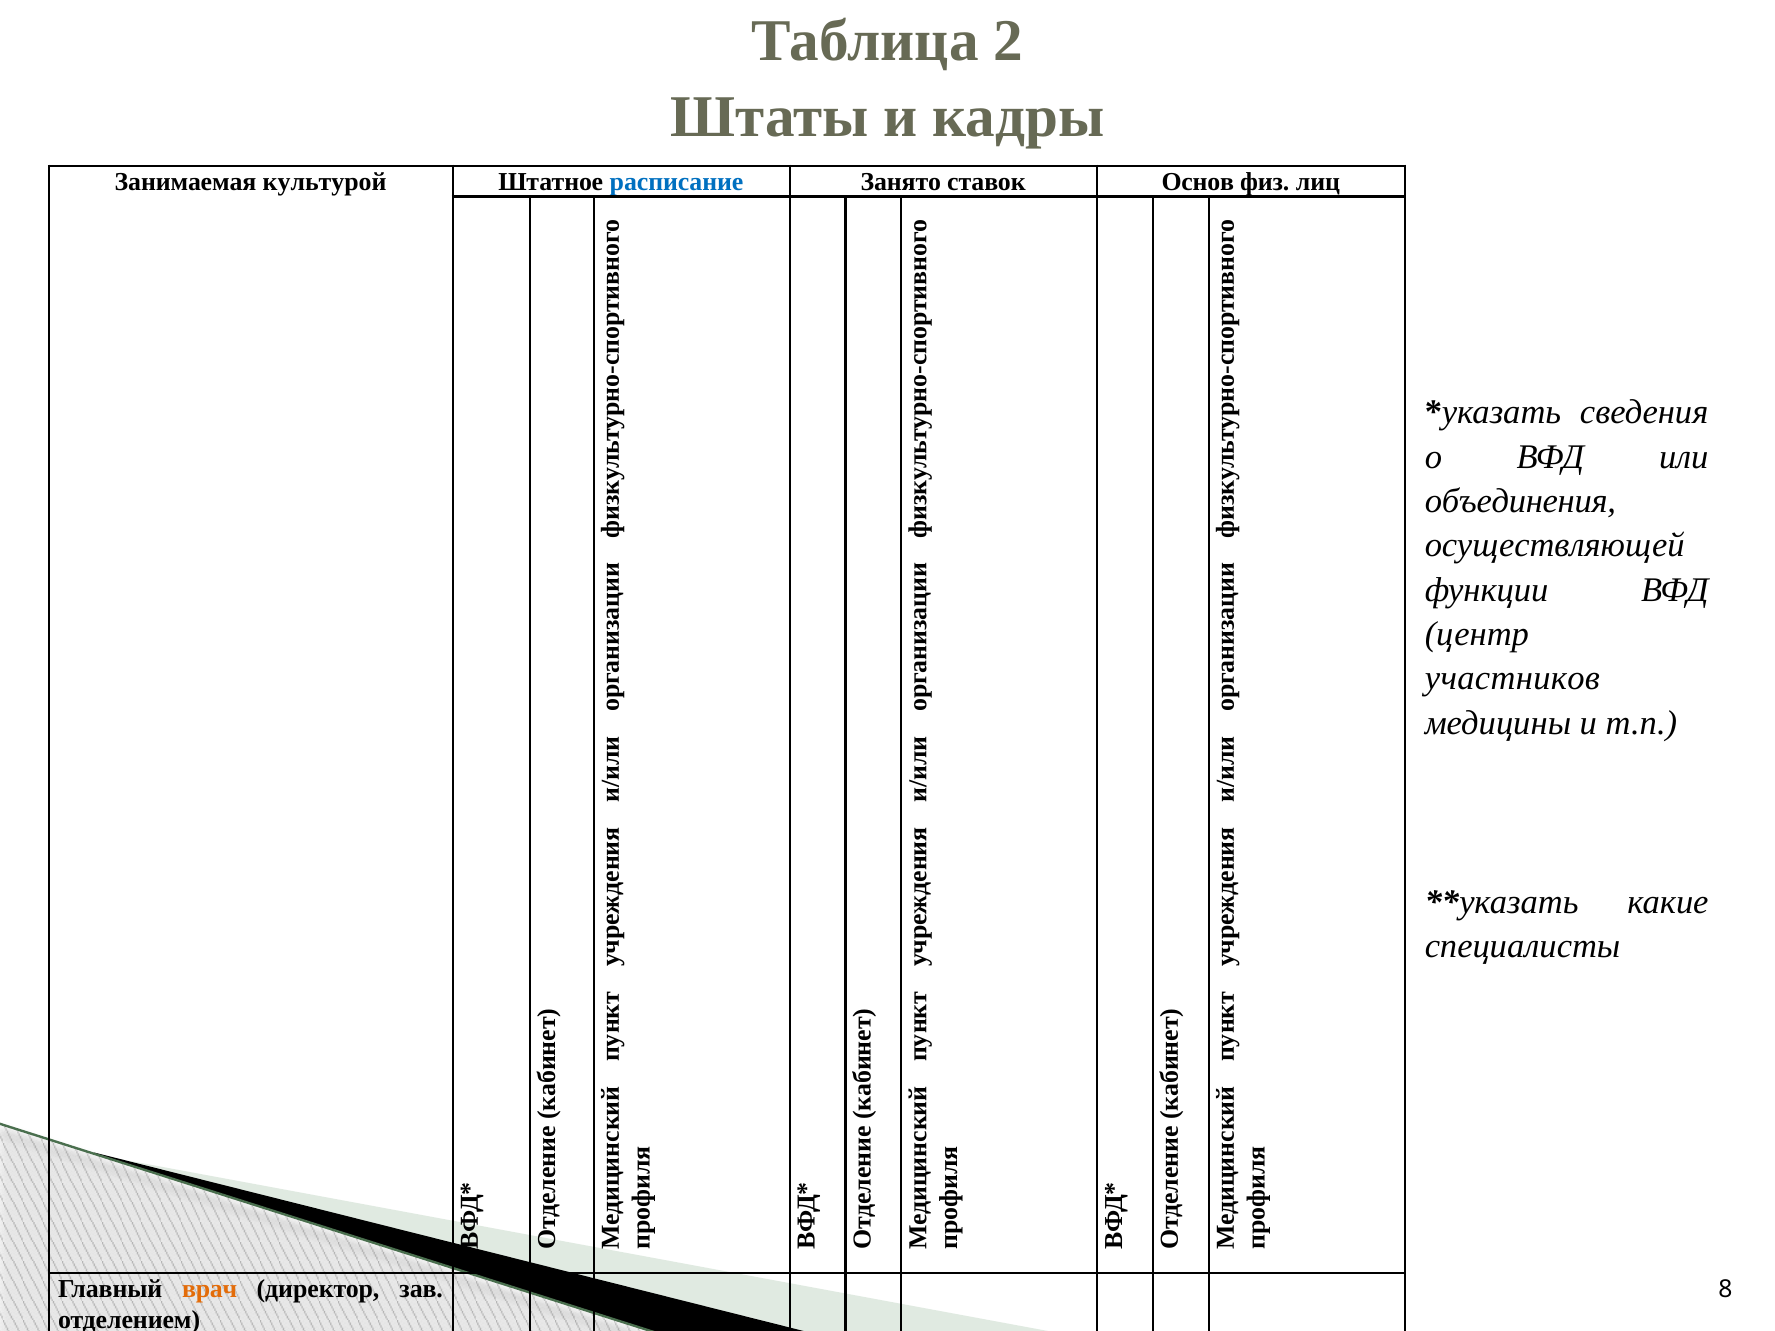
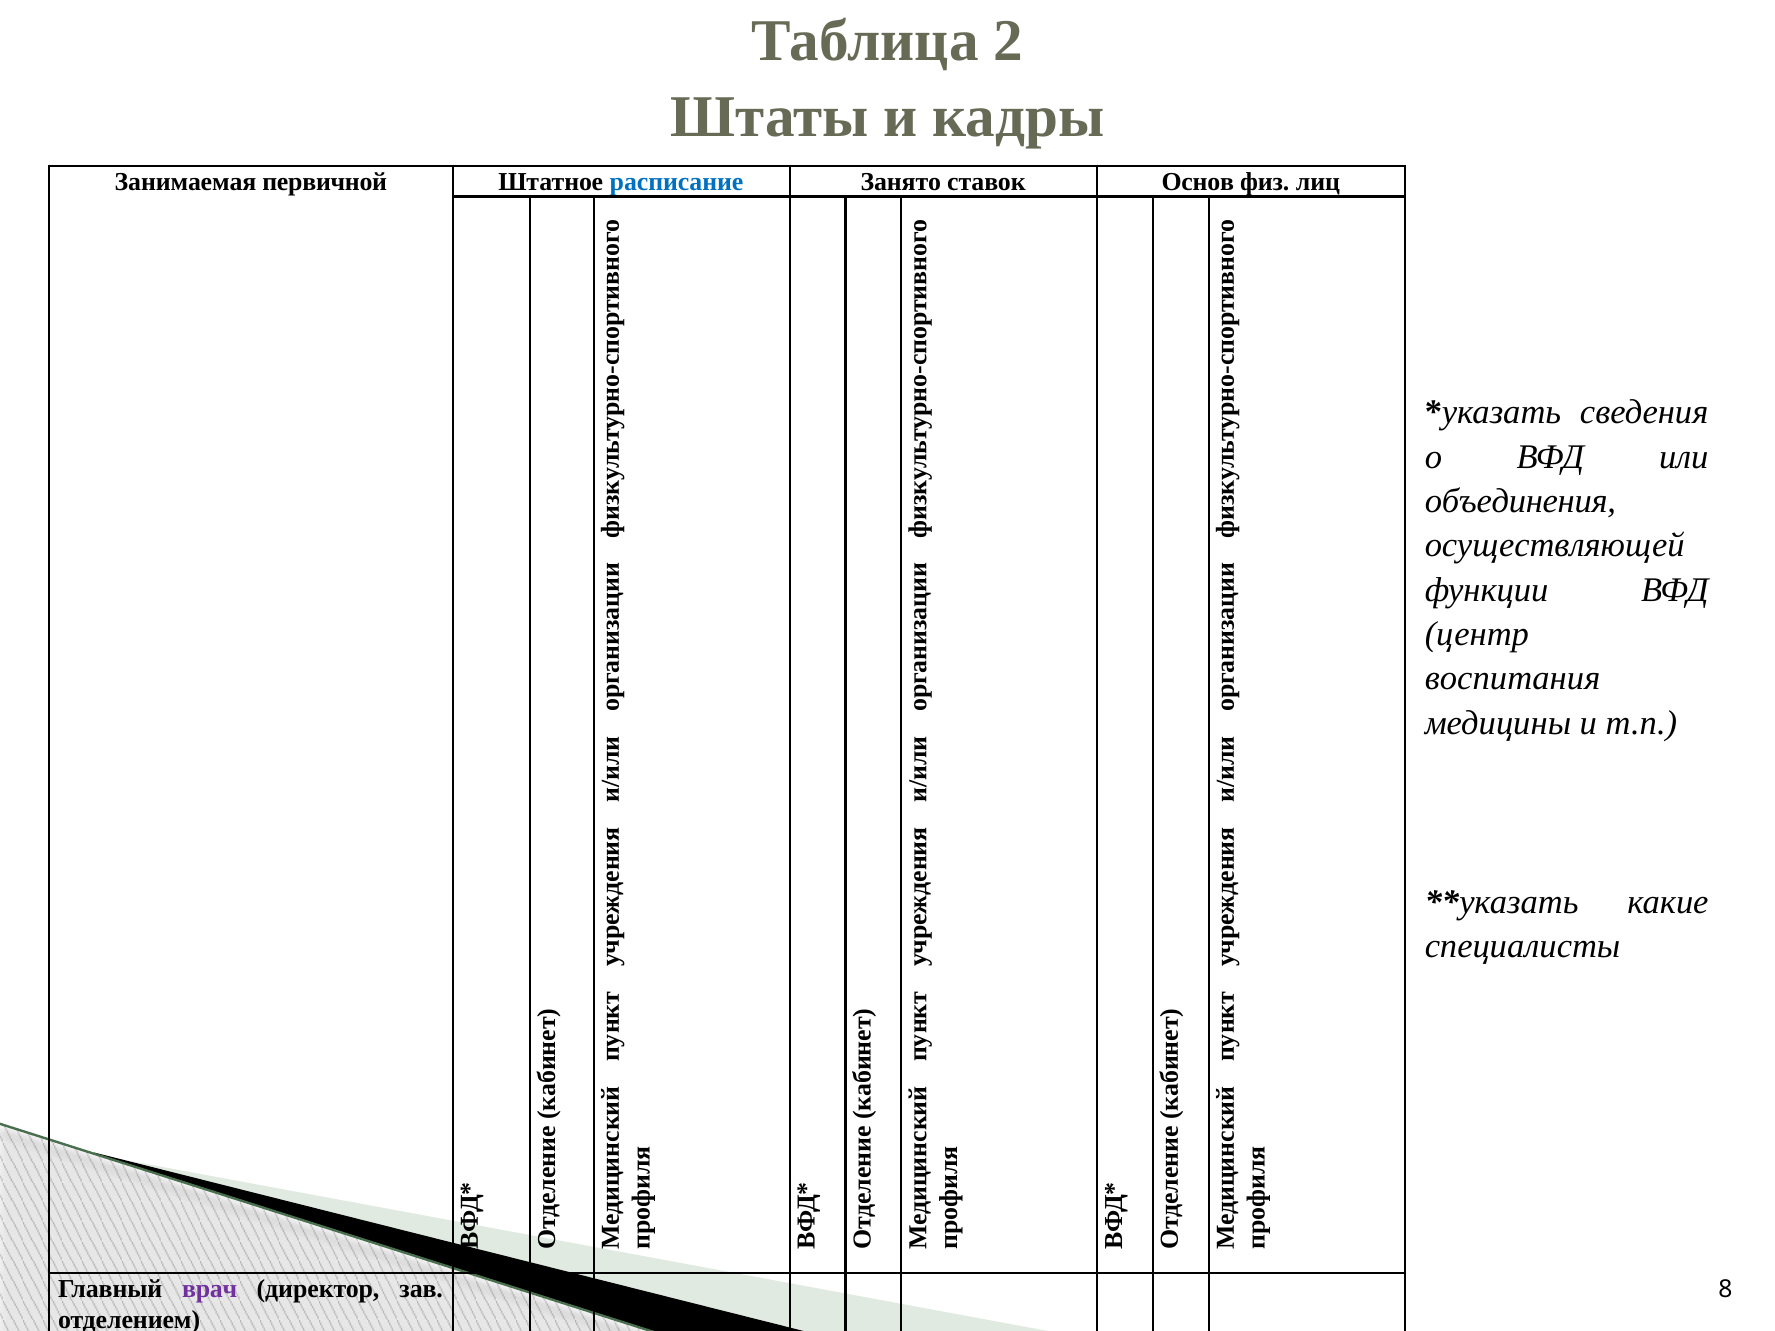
культурой: культурой -> первичной
участников: участников -> воспитания
врач at (210, 1289) colour: orange -> purple
